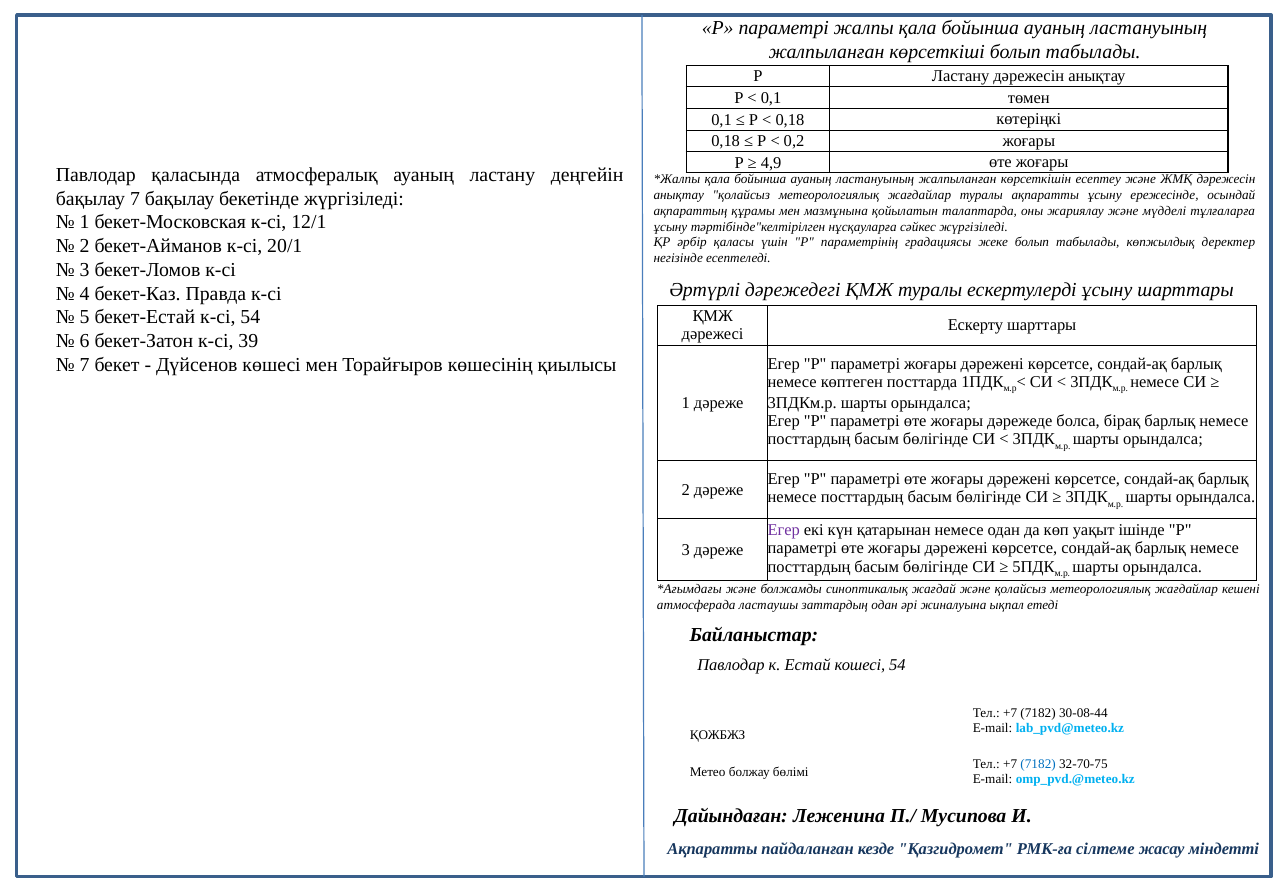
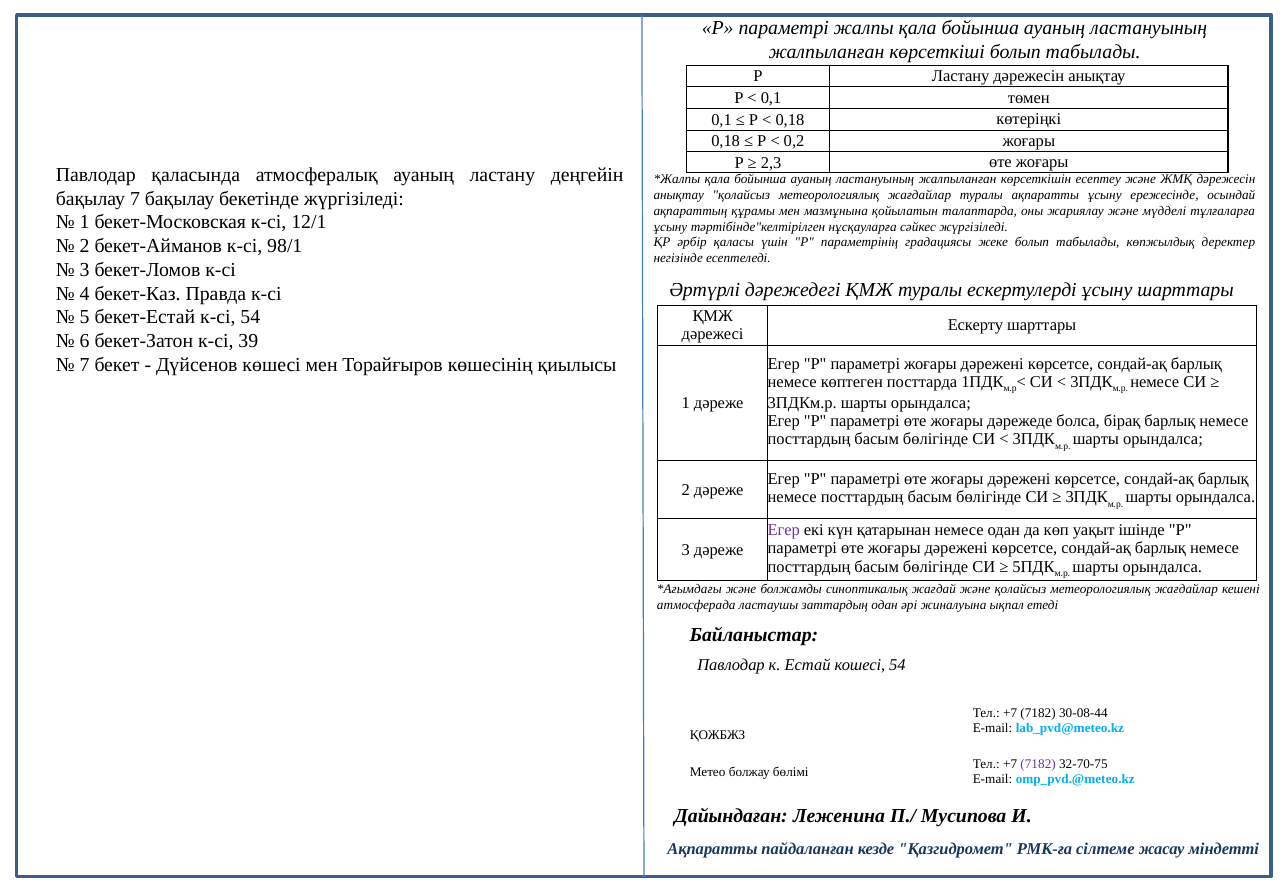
4,9: 4,9 -> 2,3
20/1: 20/1 -> 98/1
7182 at (1038, 764) colour: blue -> purple
